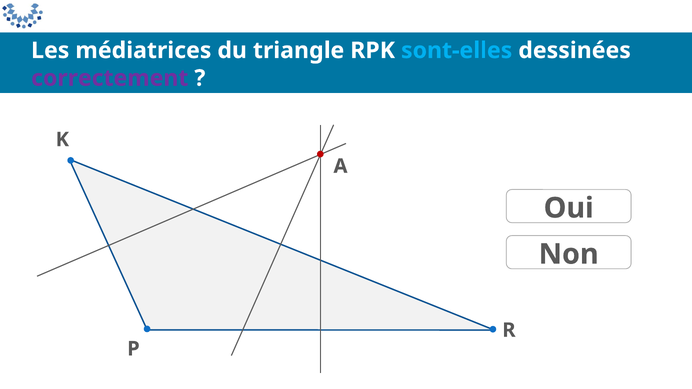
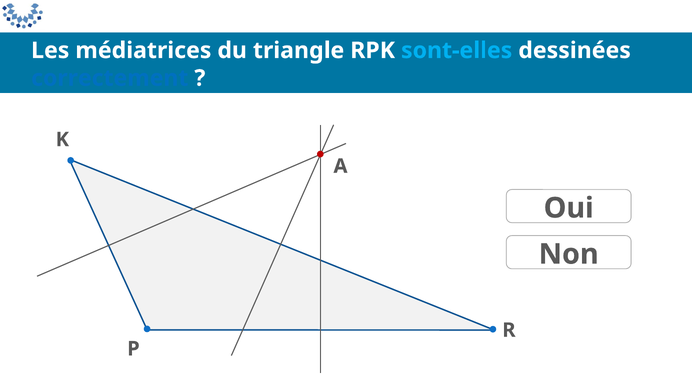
correctement colour: purple -> blue
